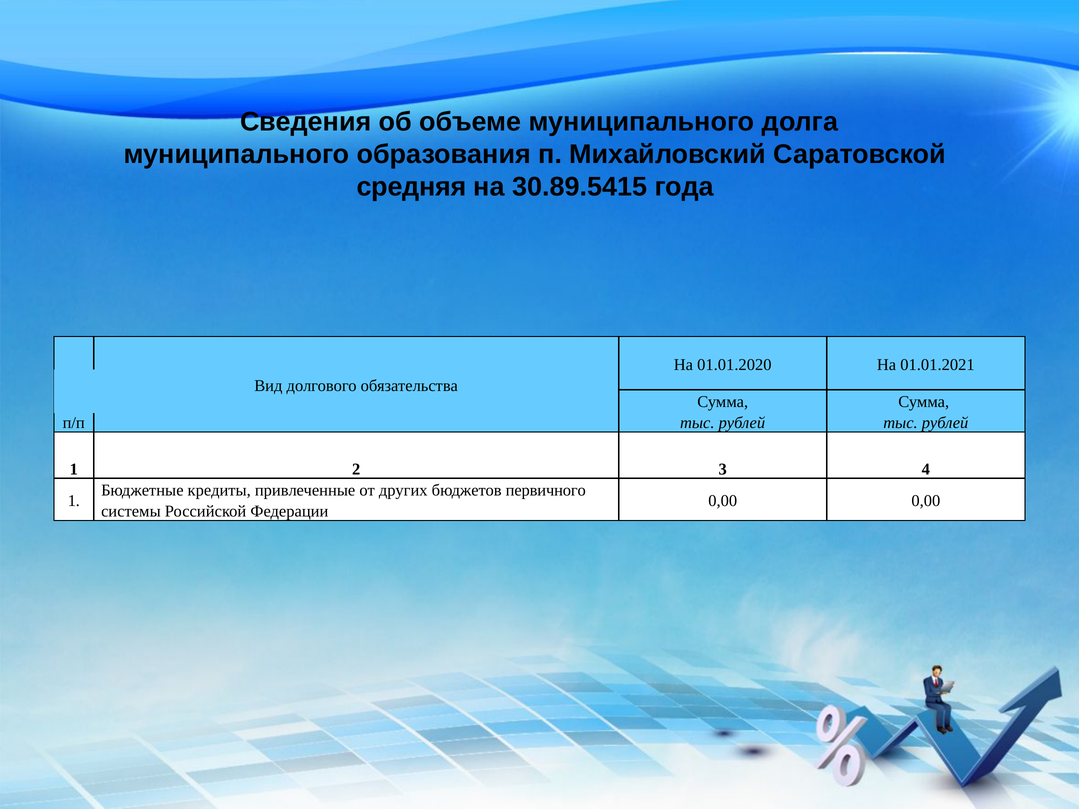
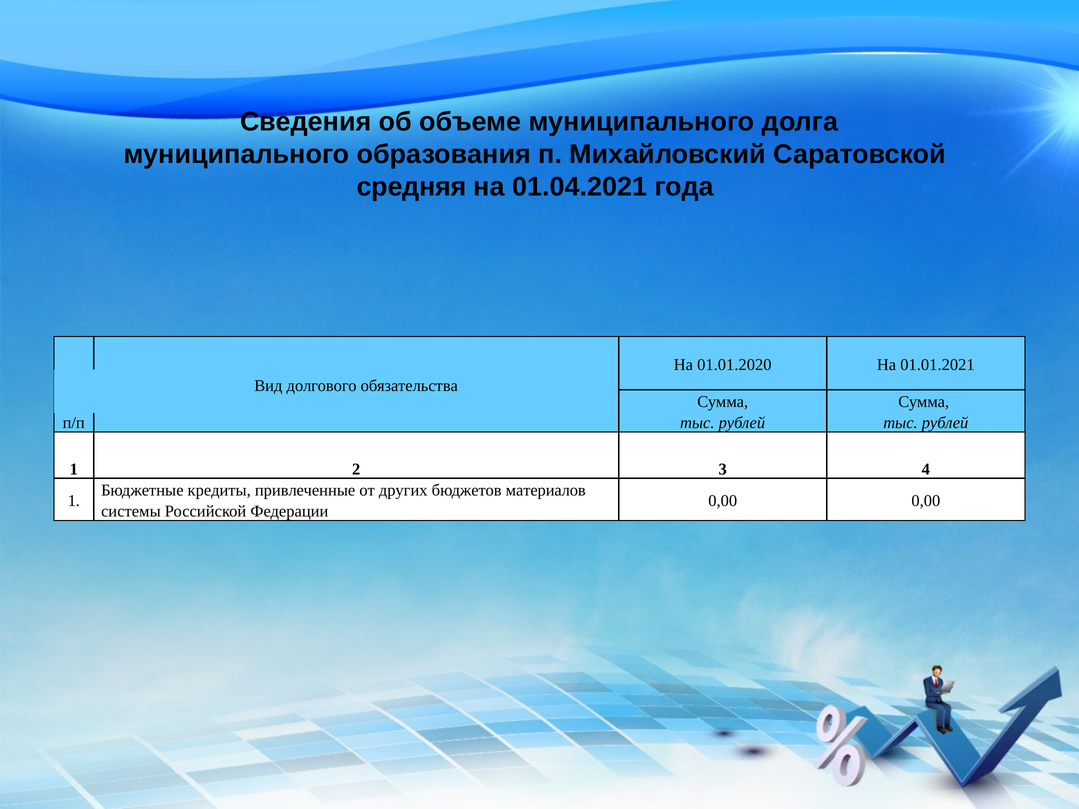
30.89.5415: 30.89.5415 -> 01.04.2021
первичного: первичного -> материалов
